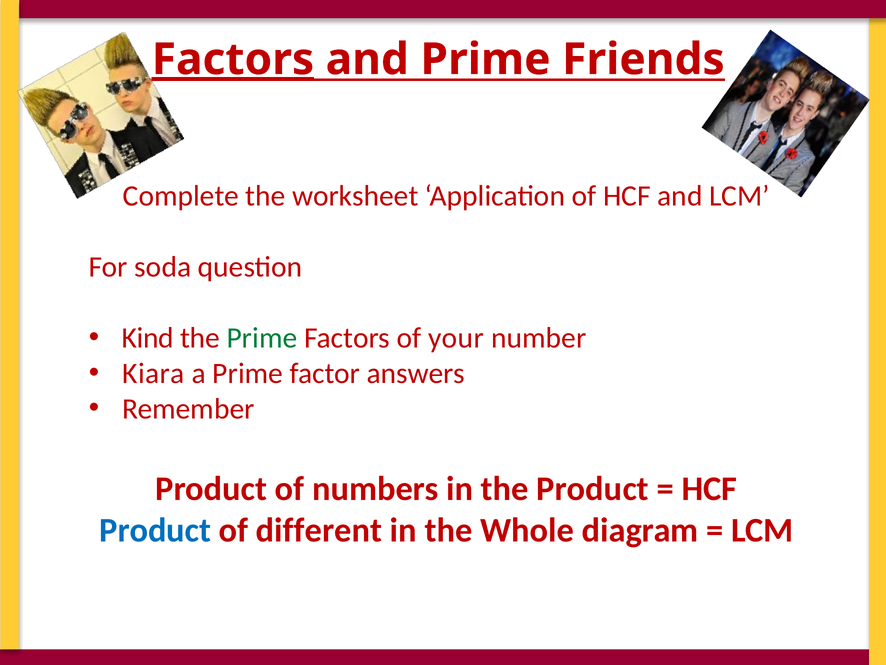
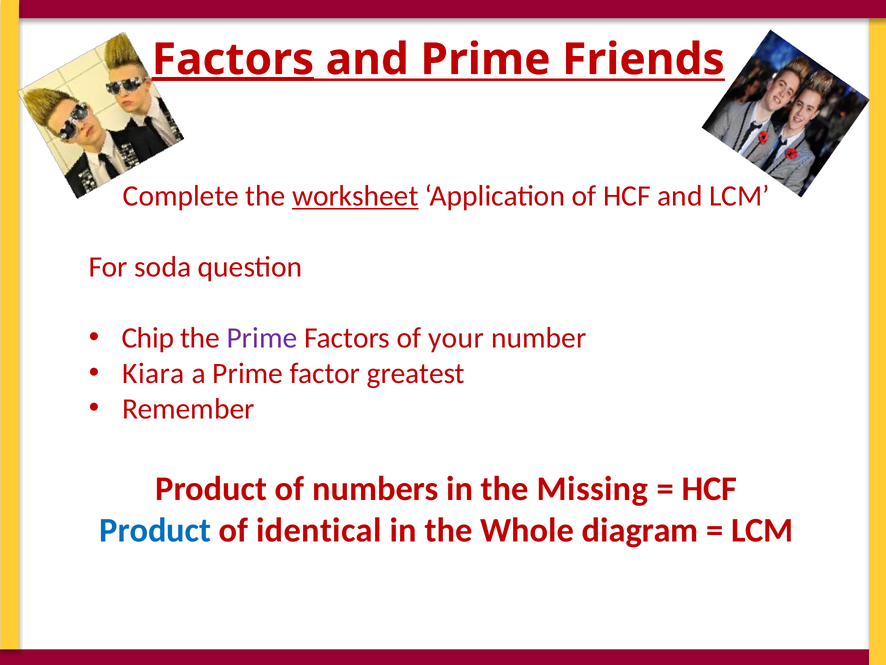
worksheet underline: none -> present
Kind: Kind -> Chip
Prime at (262, 338) colour: green -> purple
answers: answers -> greatest
the Product: Product -> Missing
different: different -> identical
